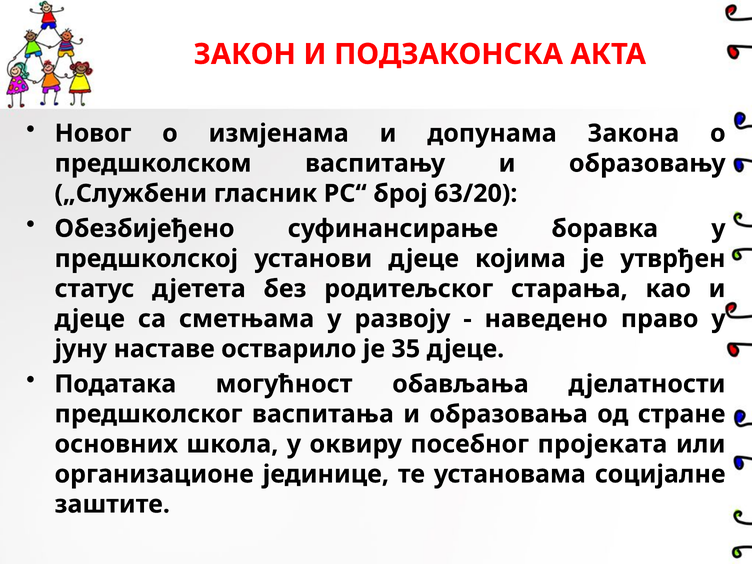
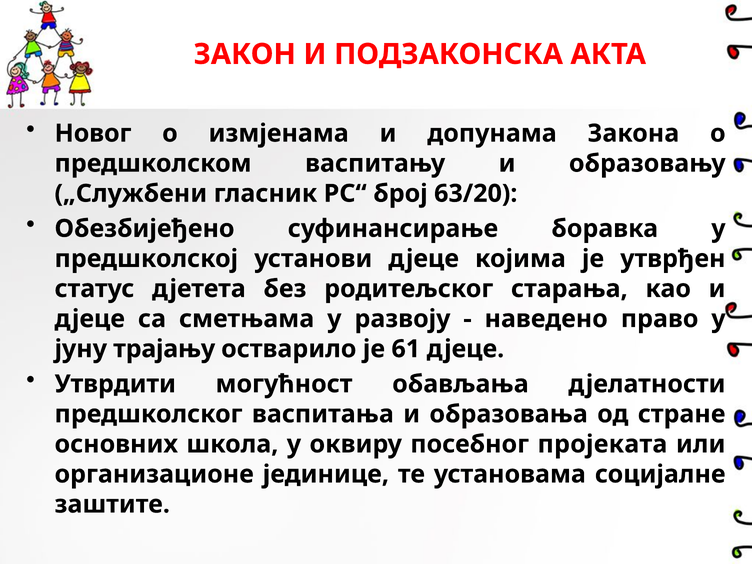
наставе: наставе -> трајању
35: 35 -> 61
Података: Података -> Утврдити
